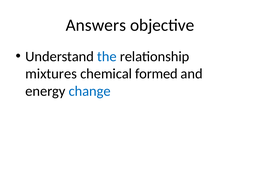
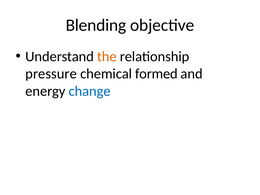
Answers: Answers -> Blending
the colour: blue -> orange
mixtures: mixtures -> pressure
